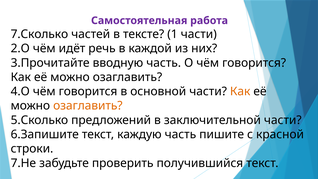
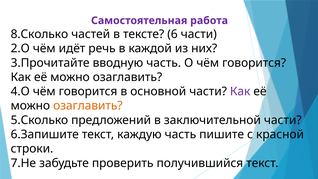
7.Сколько: 7.Сколько -> 8.Сколько
1: 1 -> 6
Как at (240, 91) colour: orange -> purple
